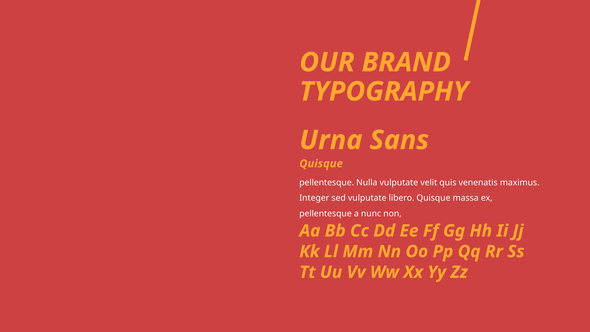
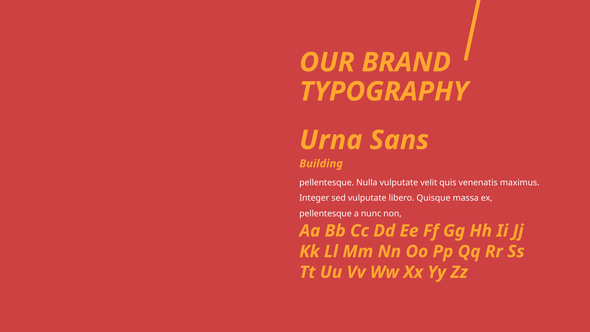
Quisque at (321, 164): Quisque -> Building
